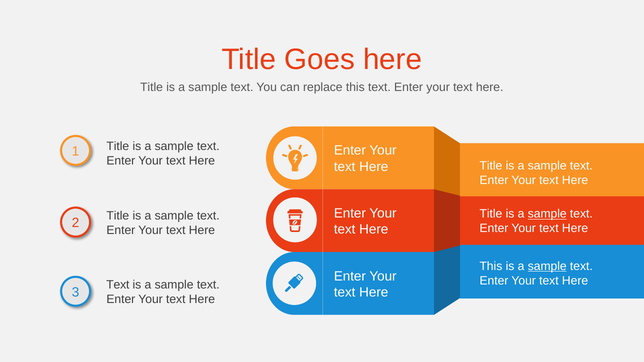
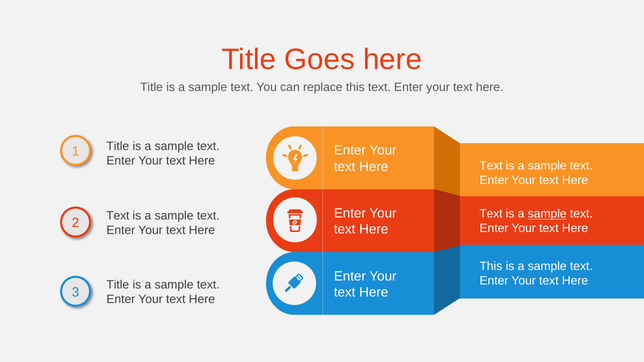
Title at (491, 166): Title -> Text
Title at (491, 214): Title -> Text
Title at (118, 216): Title -> Text
sample at (547, 266) underline: present -> none
Text at (118, 285): Text -> Title
